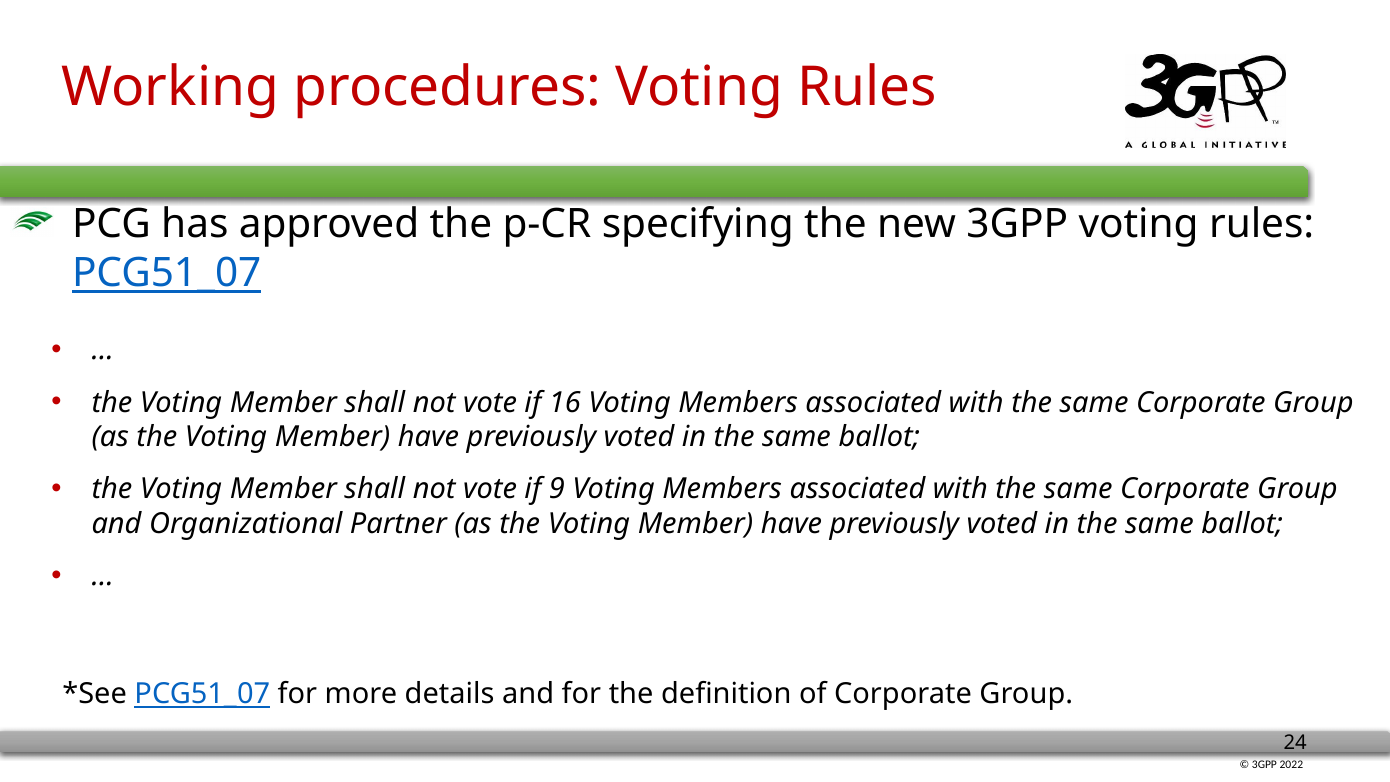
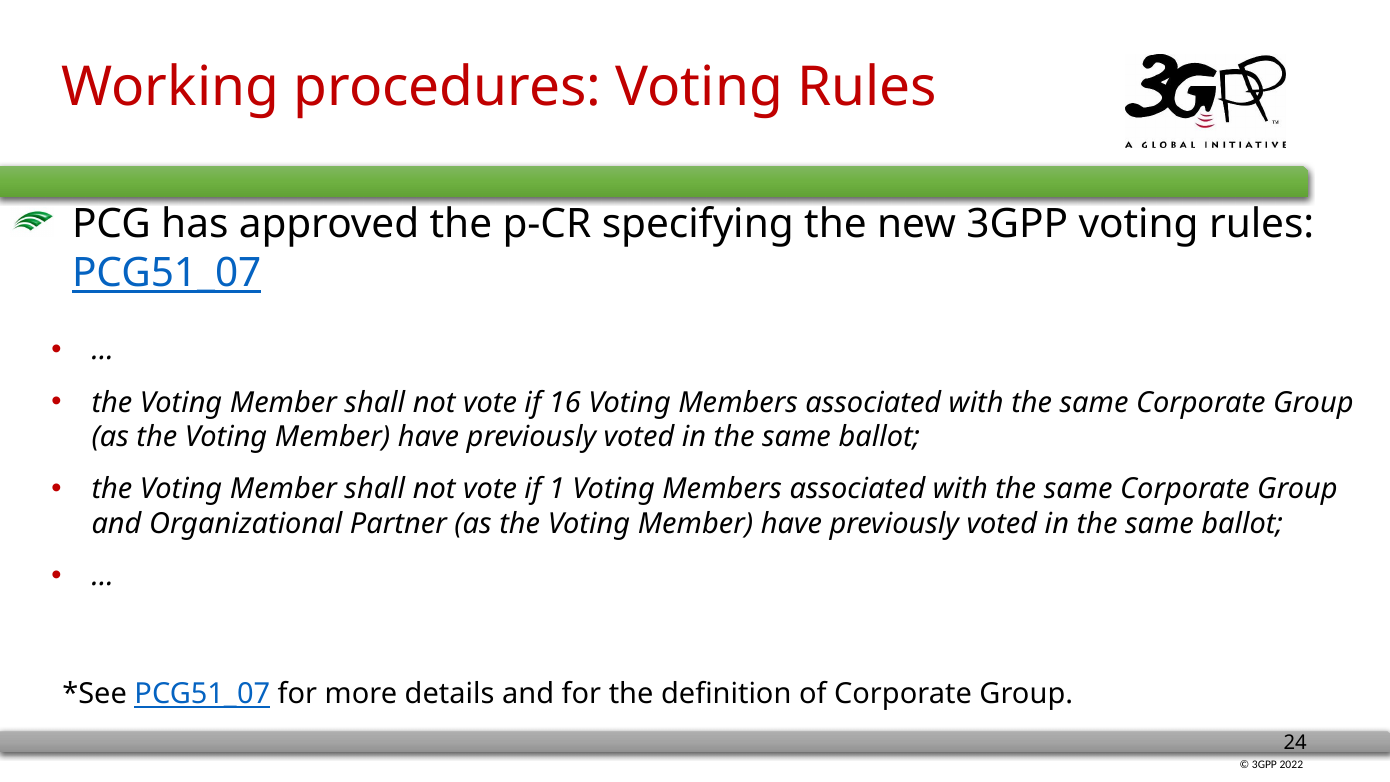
9: 9 -> 1
